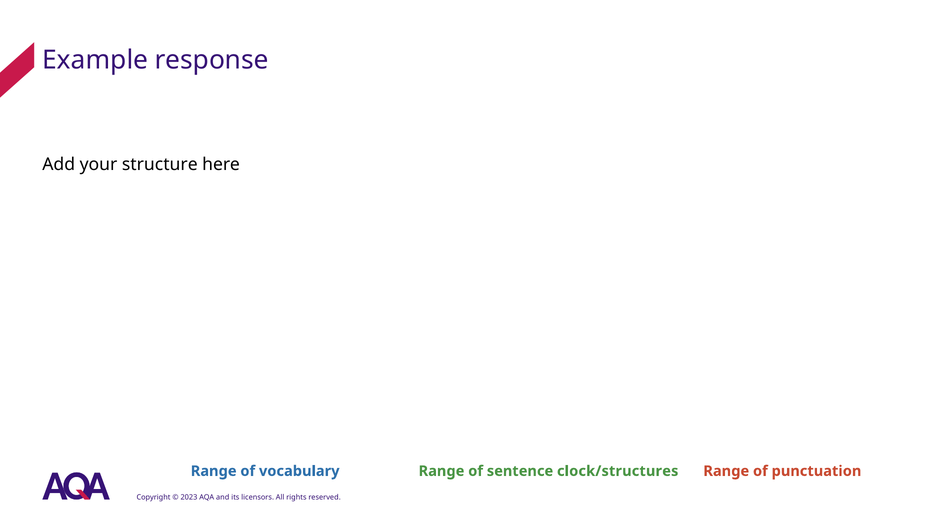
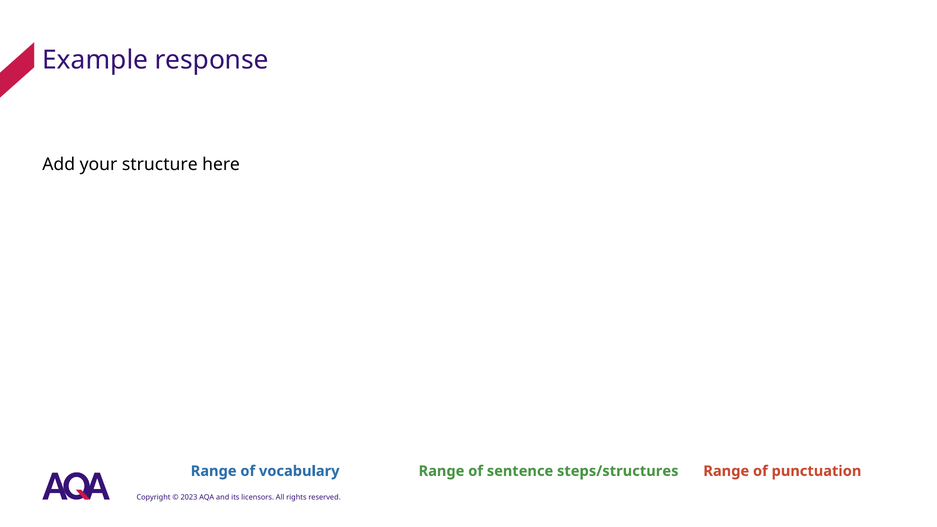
clock/structures: clock/structures -> steps/structures
